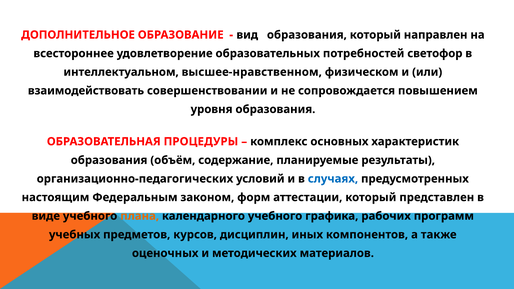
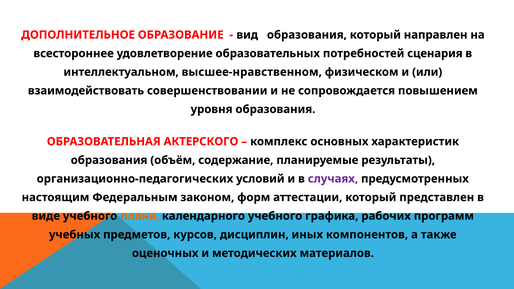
светофор: светофор -> сценария
ПРОЦЕДУРЫ: ПРОЦЕДУРЫ -> АКТЕРСКОГО
случаях colour: blue -> purple
